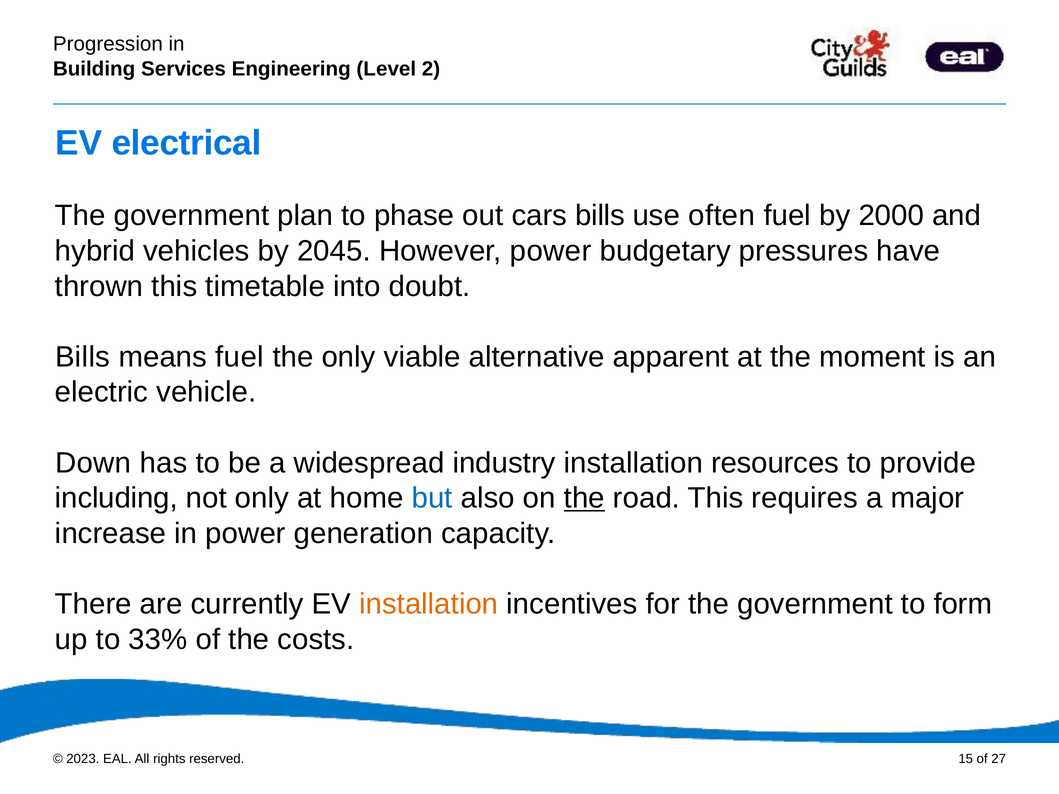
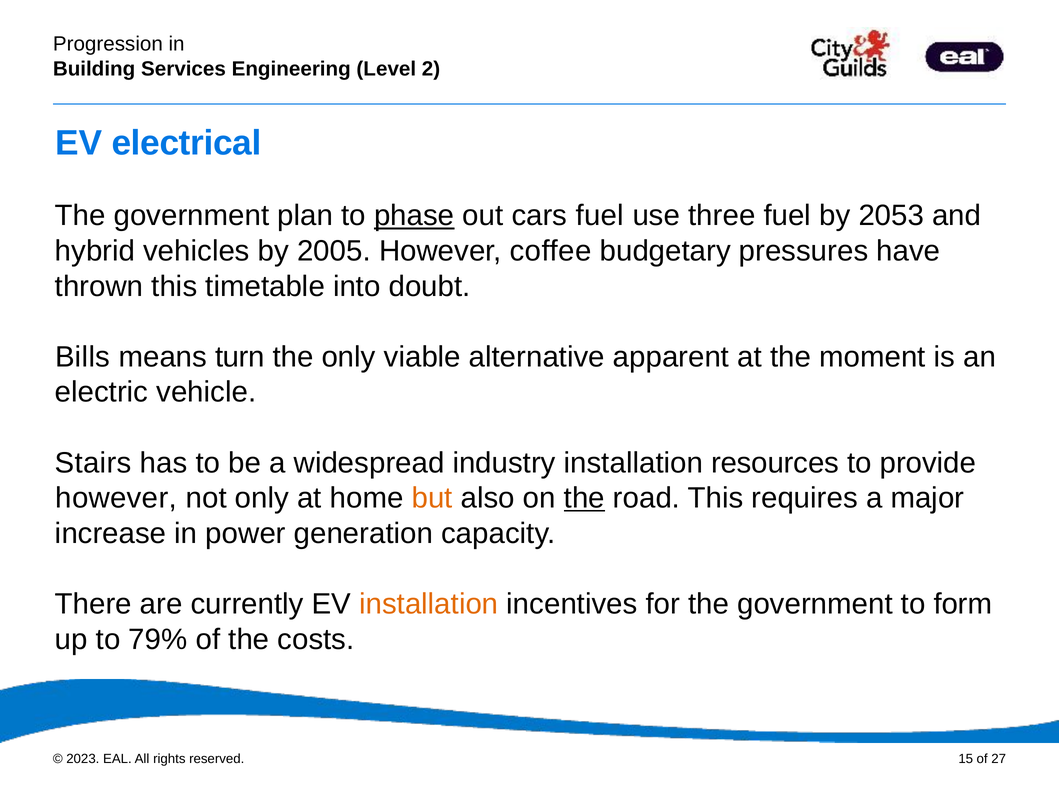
phase underline: none -> present
cars bills: bills -> fuel
often: often -> three
2000: 2000 -> 2053
2045: 2045 -> 2005
However power: power -> coffee
means fuel: fuel -> turn
Down: Down -> Stairs
including at (116, 498): including -> however
but colour: blue -> orange
33%: 33% -> 79%
